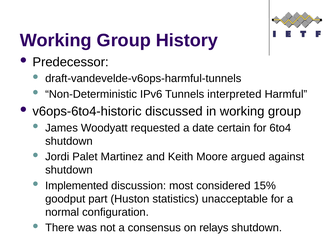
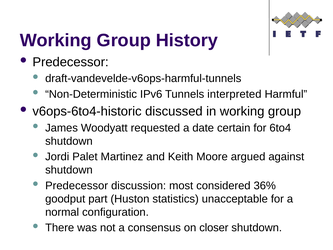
Implemented at (77, 185): Implemented -> Predecessor
15%: 15% -> 36%
relays: relays -> closer
